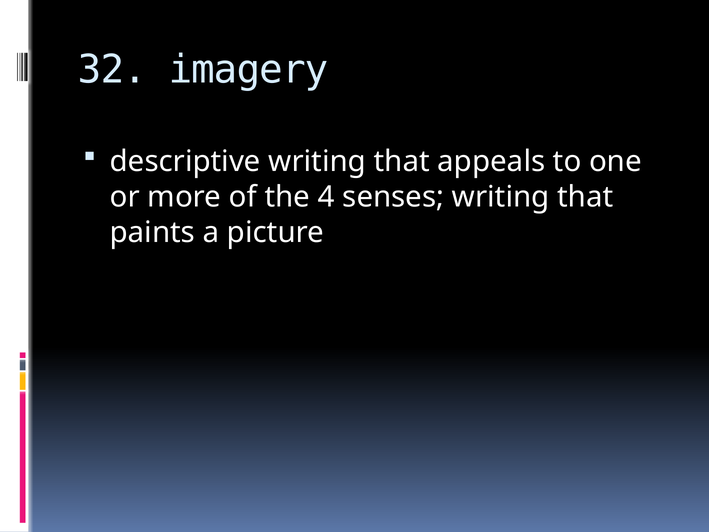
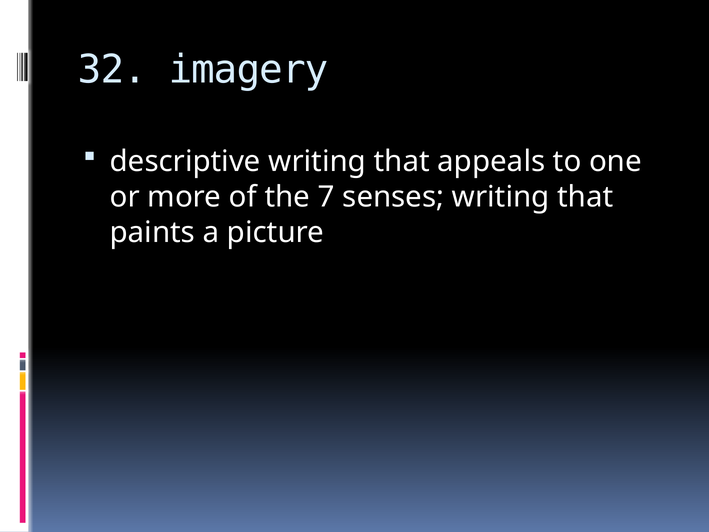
4: 4 -> 7
